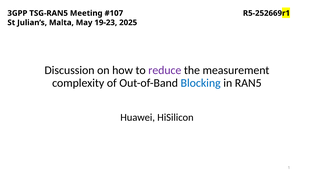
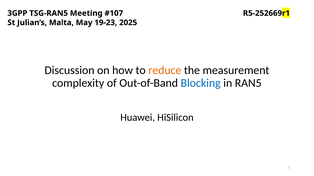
reduce colour: purple -> orange
